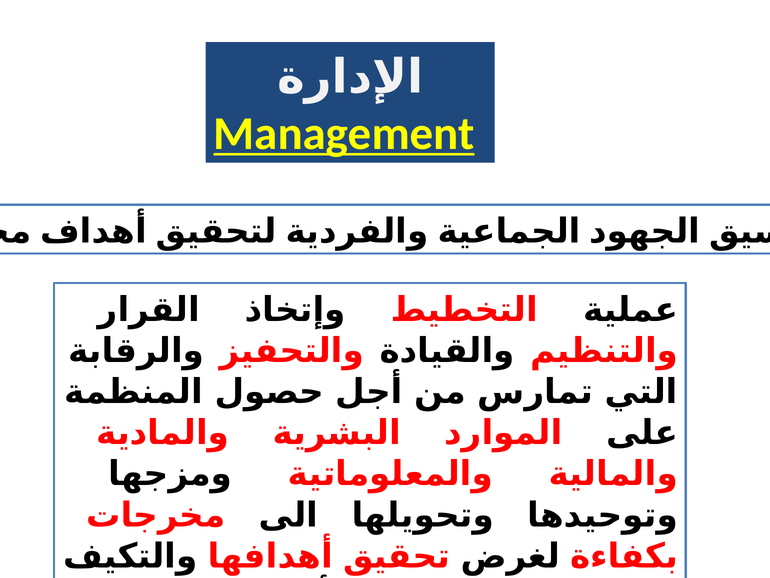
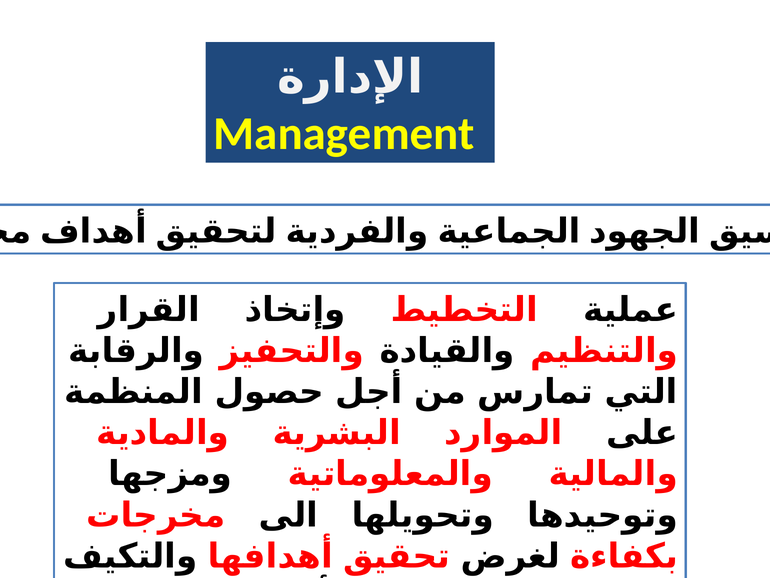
Management underline: present -> none
